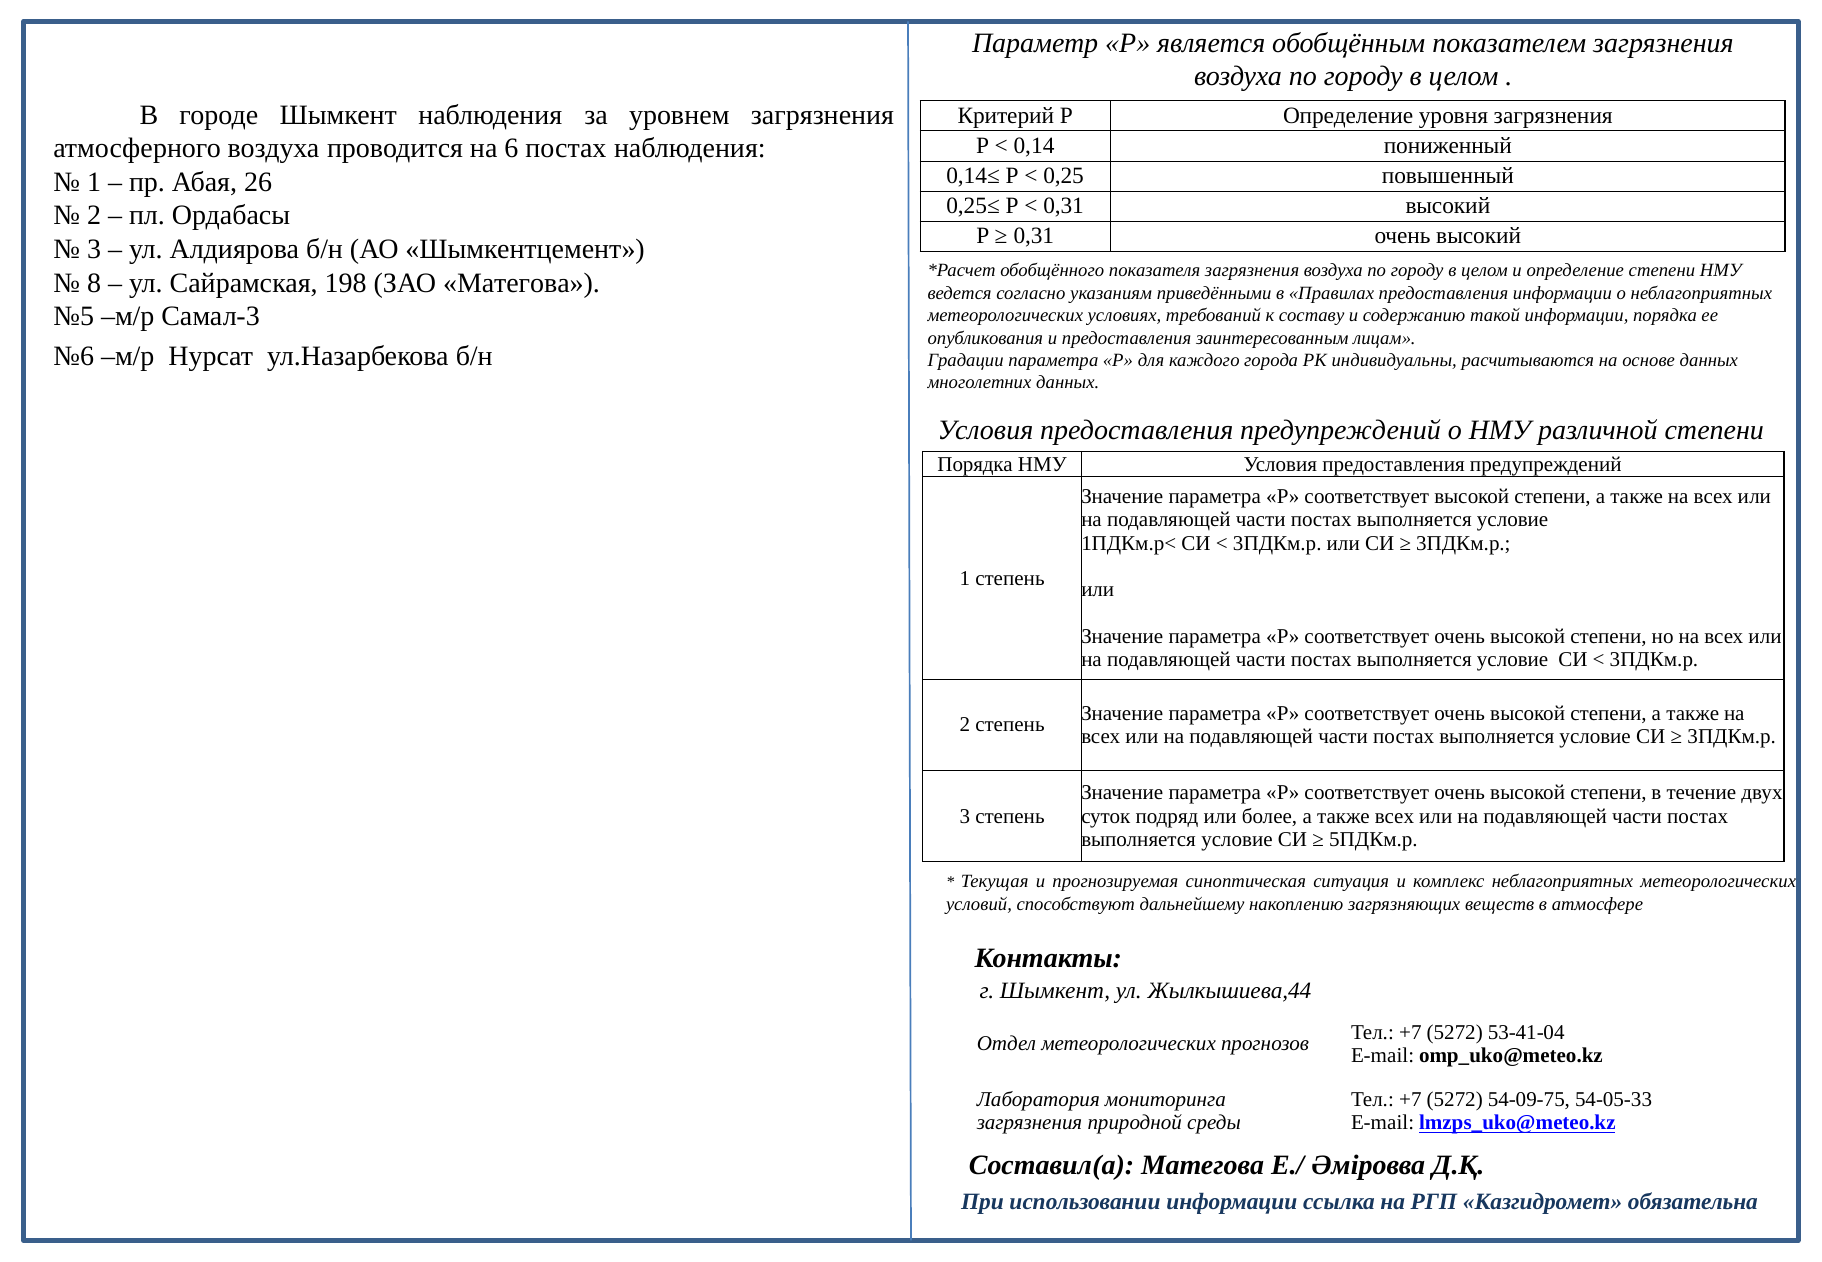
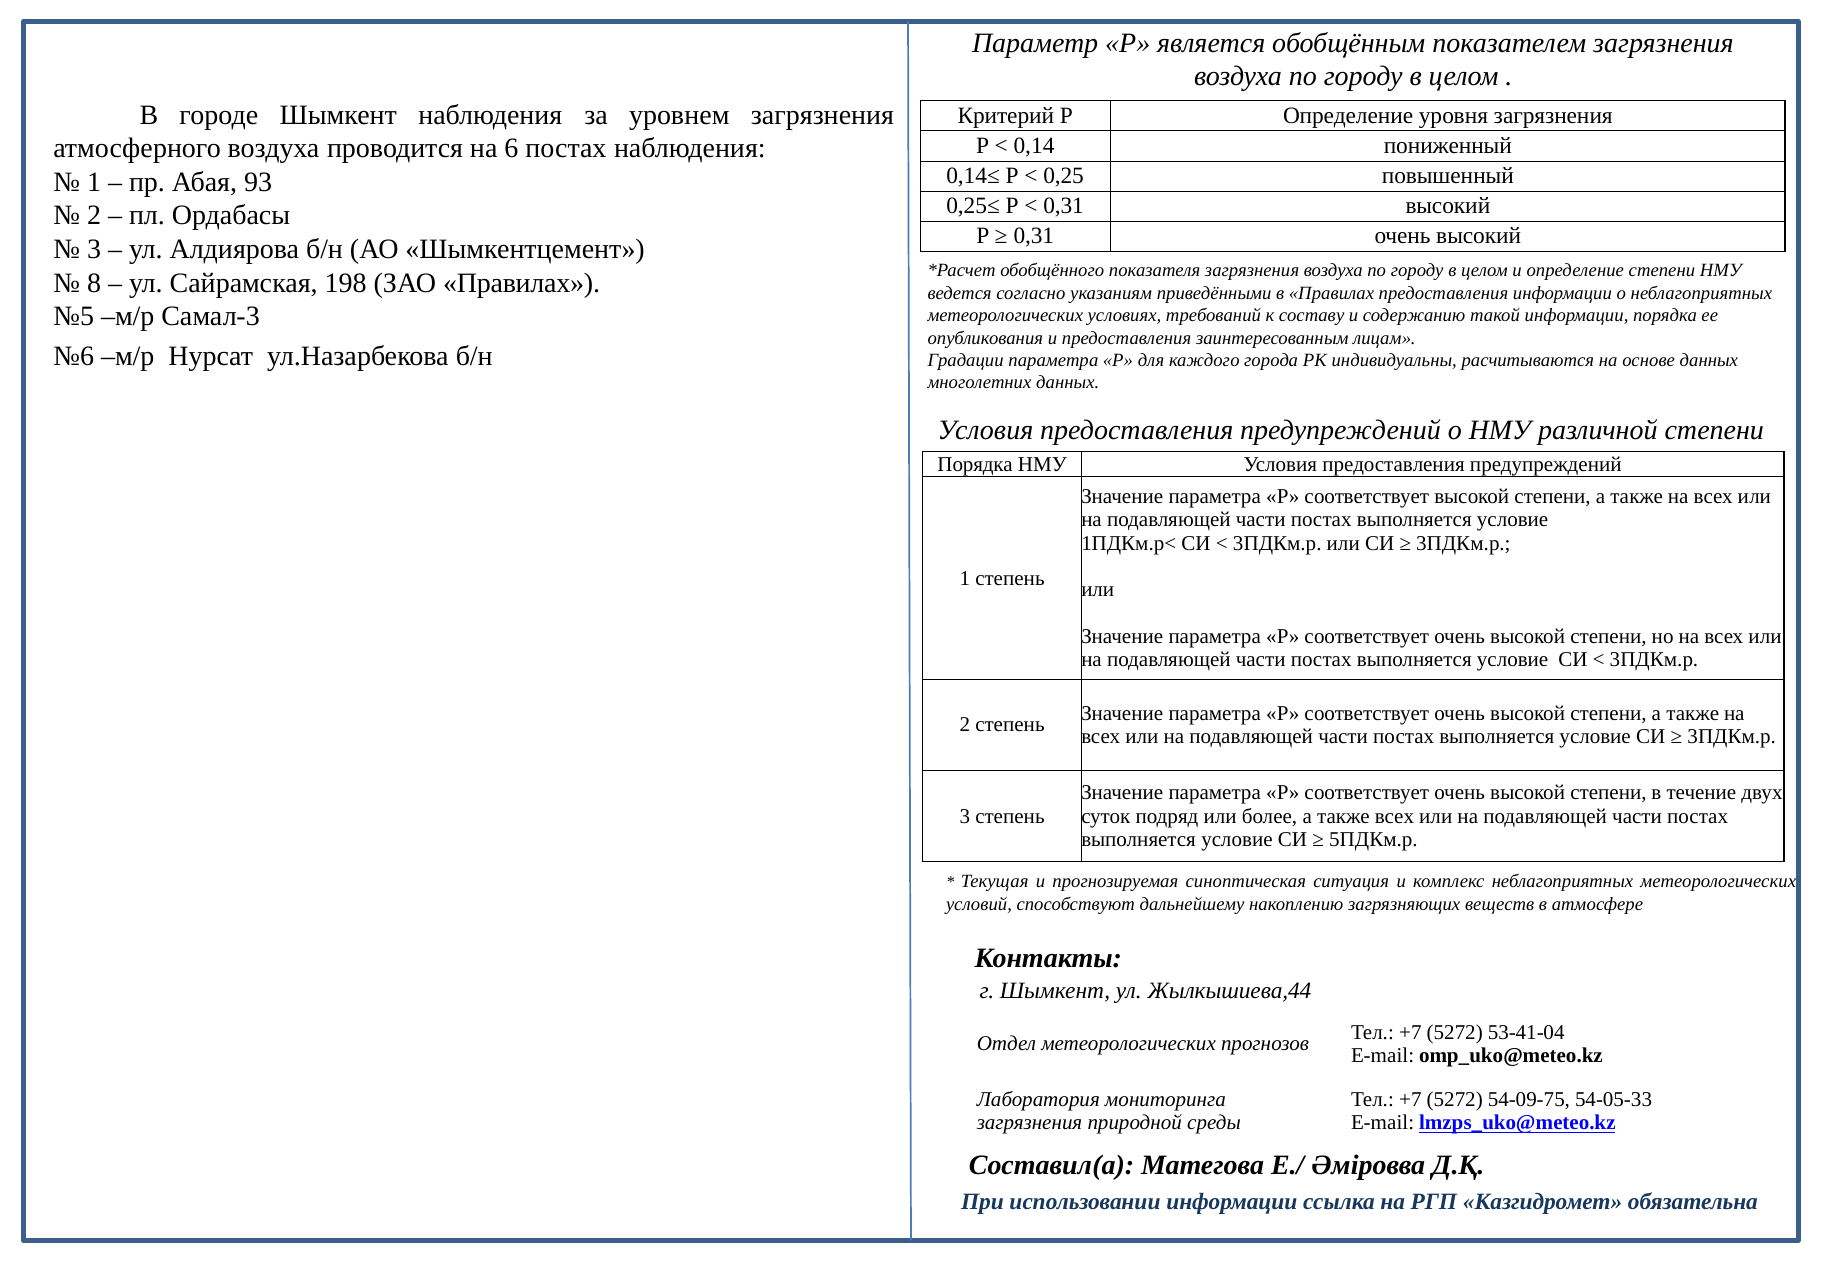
26: 26 -> 93
ЗАО Матегова: Матегова -> Правилах
